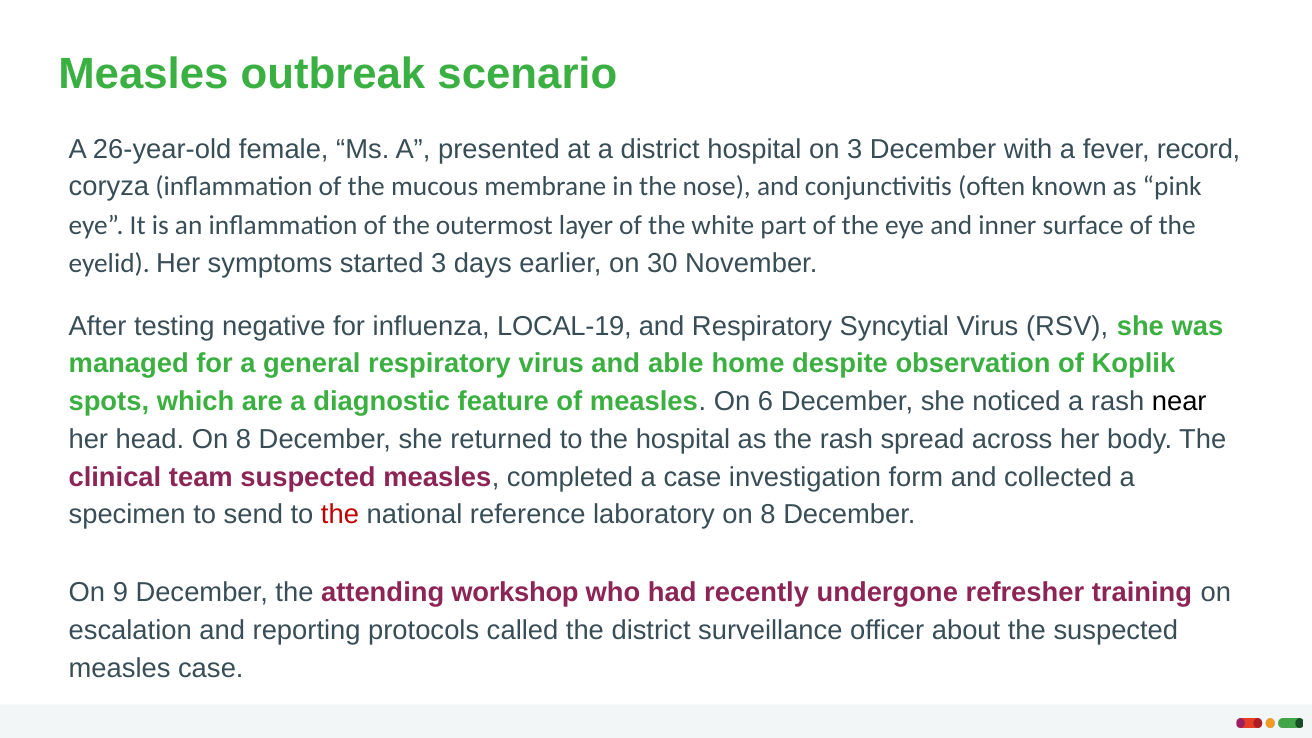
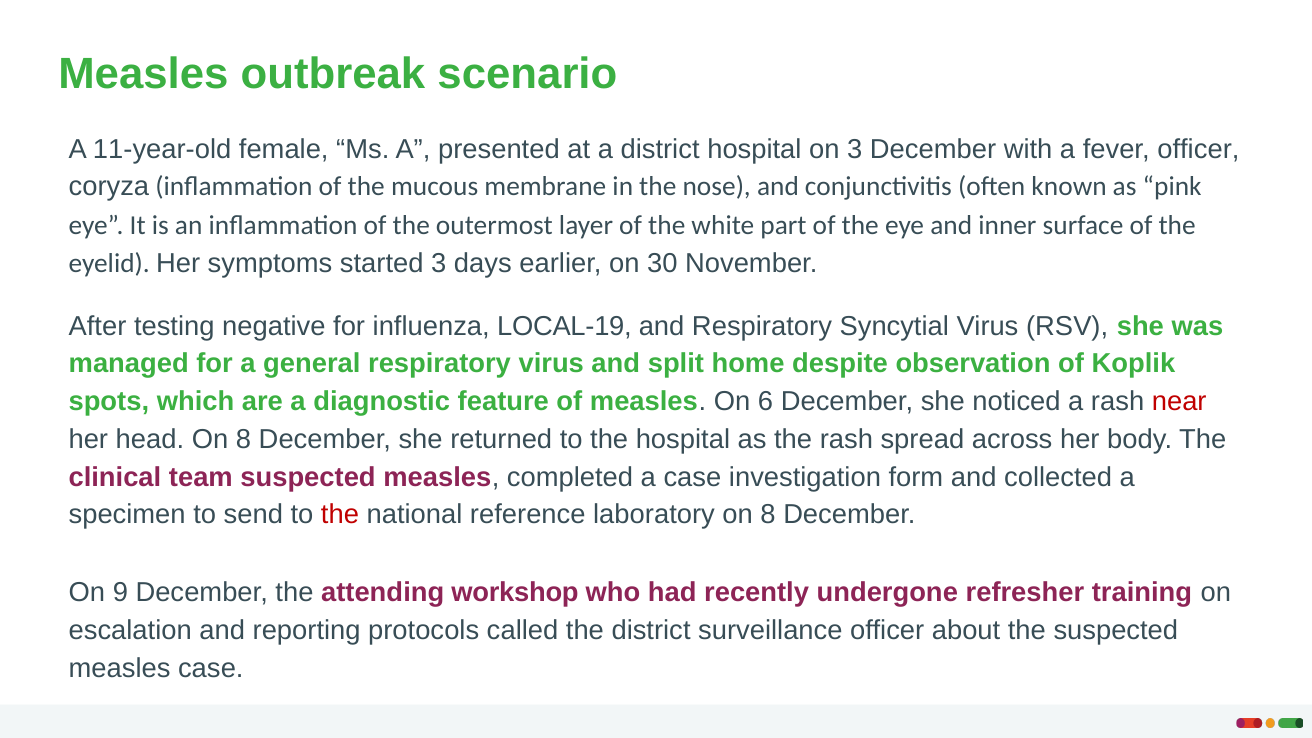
26-year-old: 26-year-old -> 11-year-old
fever record: record -> officer
able: able -> split
near colour: black -> red
